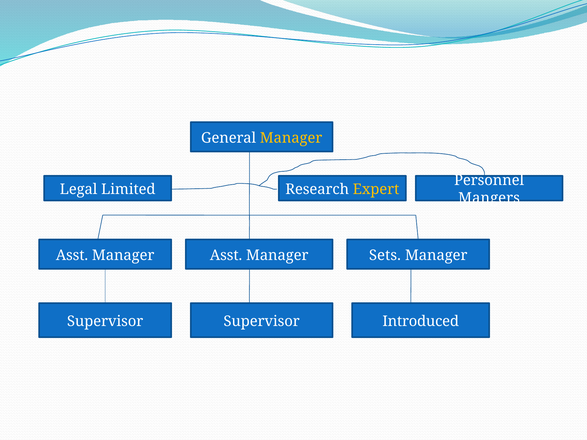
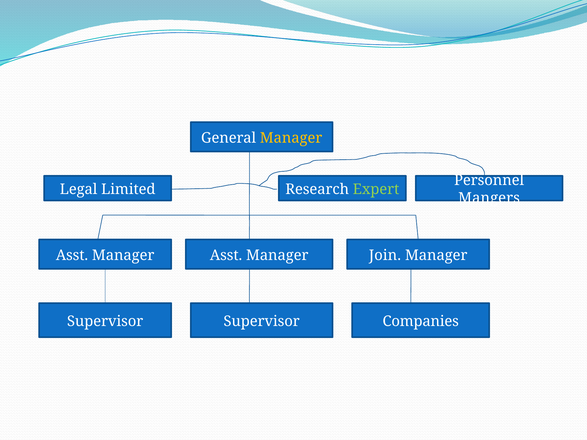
Expert colour: yellow -> light green
Sets: Sets -> Join
Introduced: Introduced -> Companies
